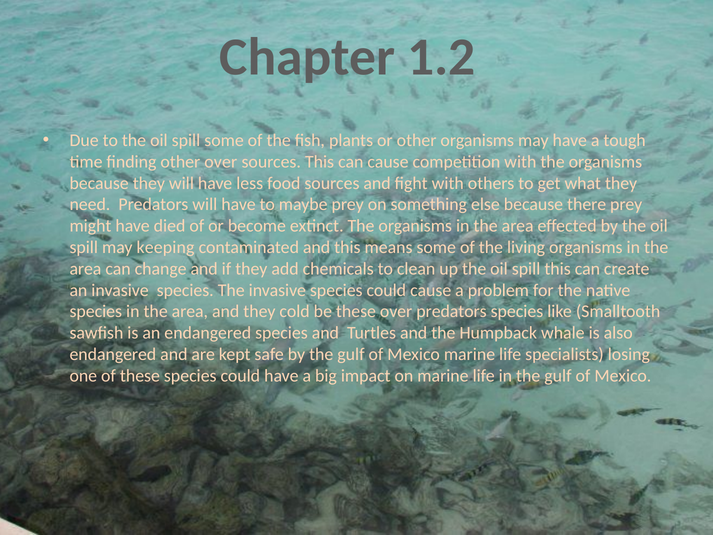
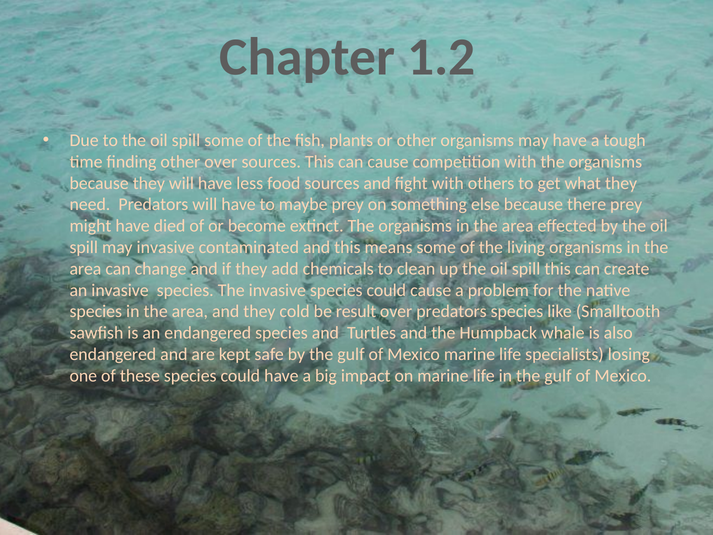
may keeping: keeping -> invasive
be these: these -> result
